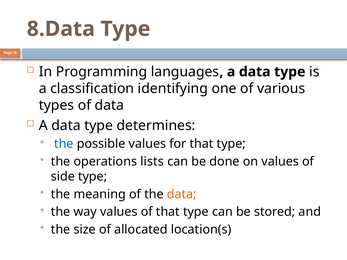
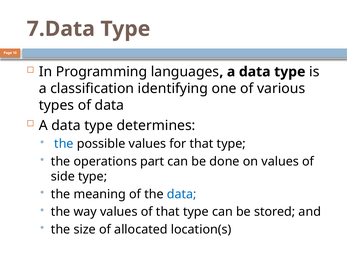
8.Data: 8.Data -> 7.Data
lists: lists -> part
data at (182, 194) colour: orange -> blue
